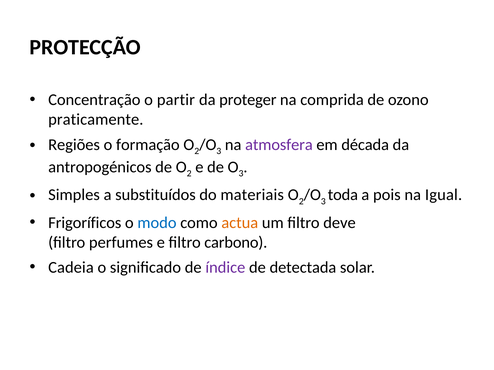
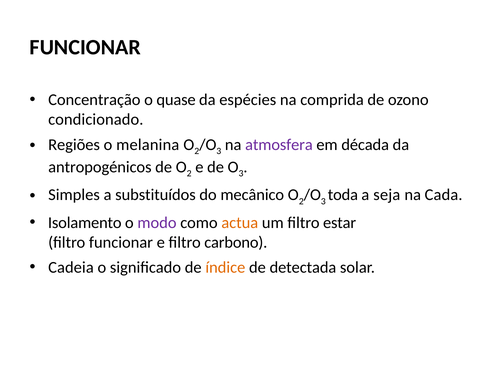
PROTECÇÃO at (85, 47): PROTECÇÃO -> FUNCIONAR
partir: partir -> quase
proteger: proteger -> espécies
praticamente: praticamente -> condicionado
formação: formação -> melanina
materiais: materiais -> mecânico
pois: pois -> seja
Igual: Igual -> Cada
Frigoríficos: Frigoríficos -> Isolamento
modo colour: blue -> purple
deve: deve -> estar
filtro perfumes: perfumes -> funcionar
índice colour: purple -> orange
